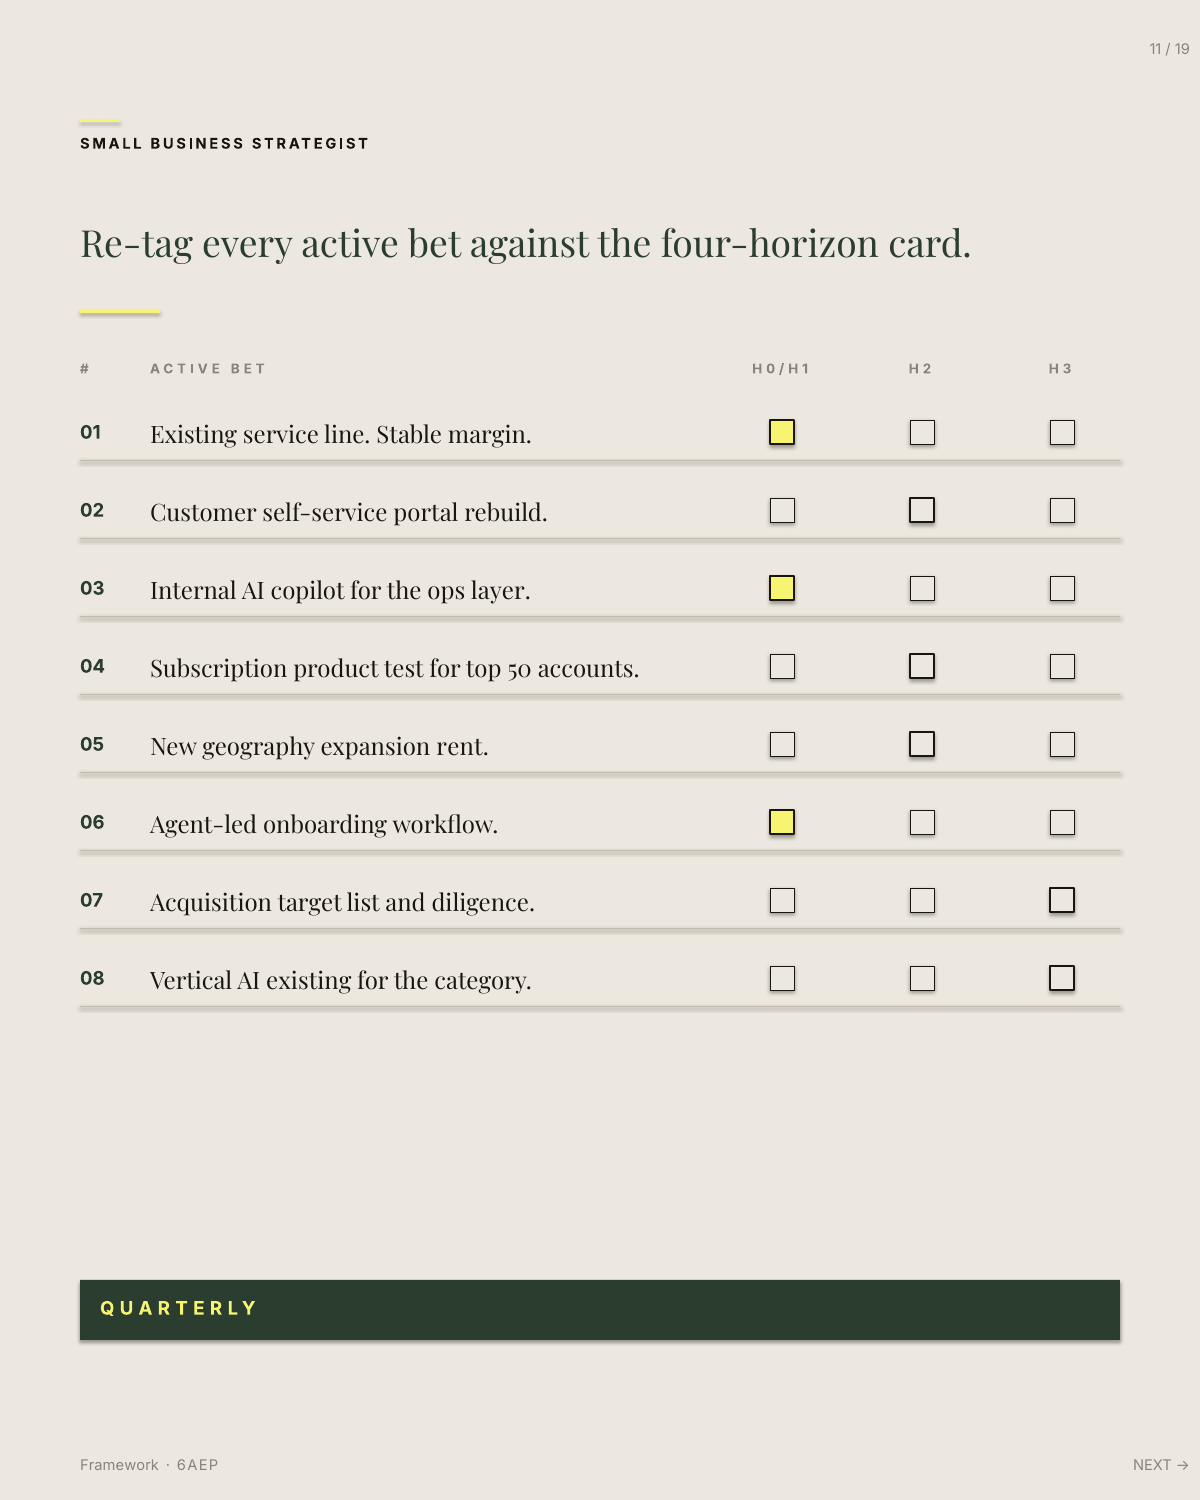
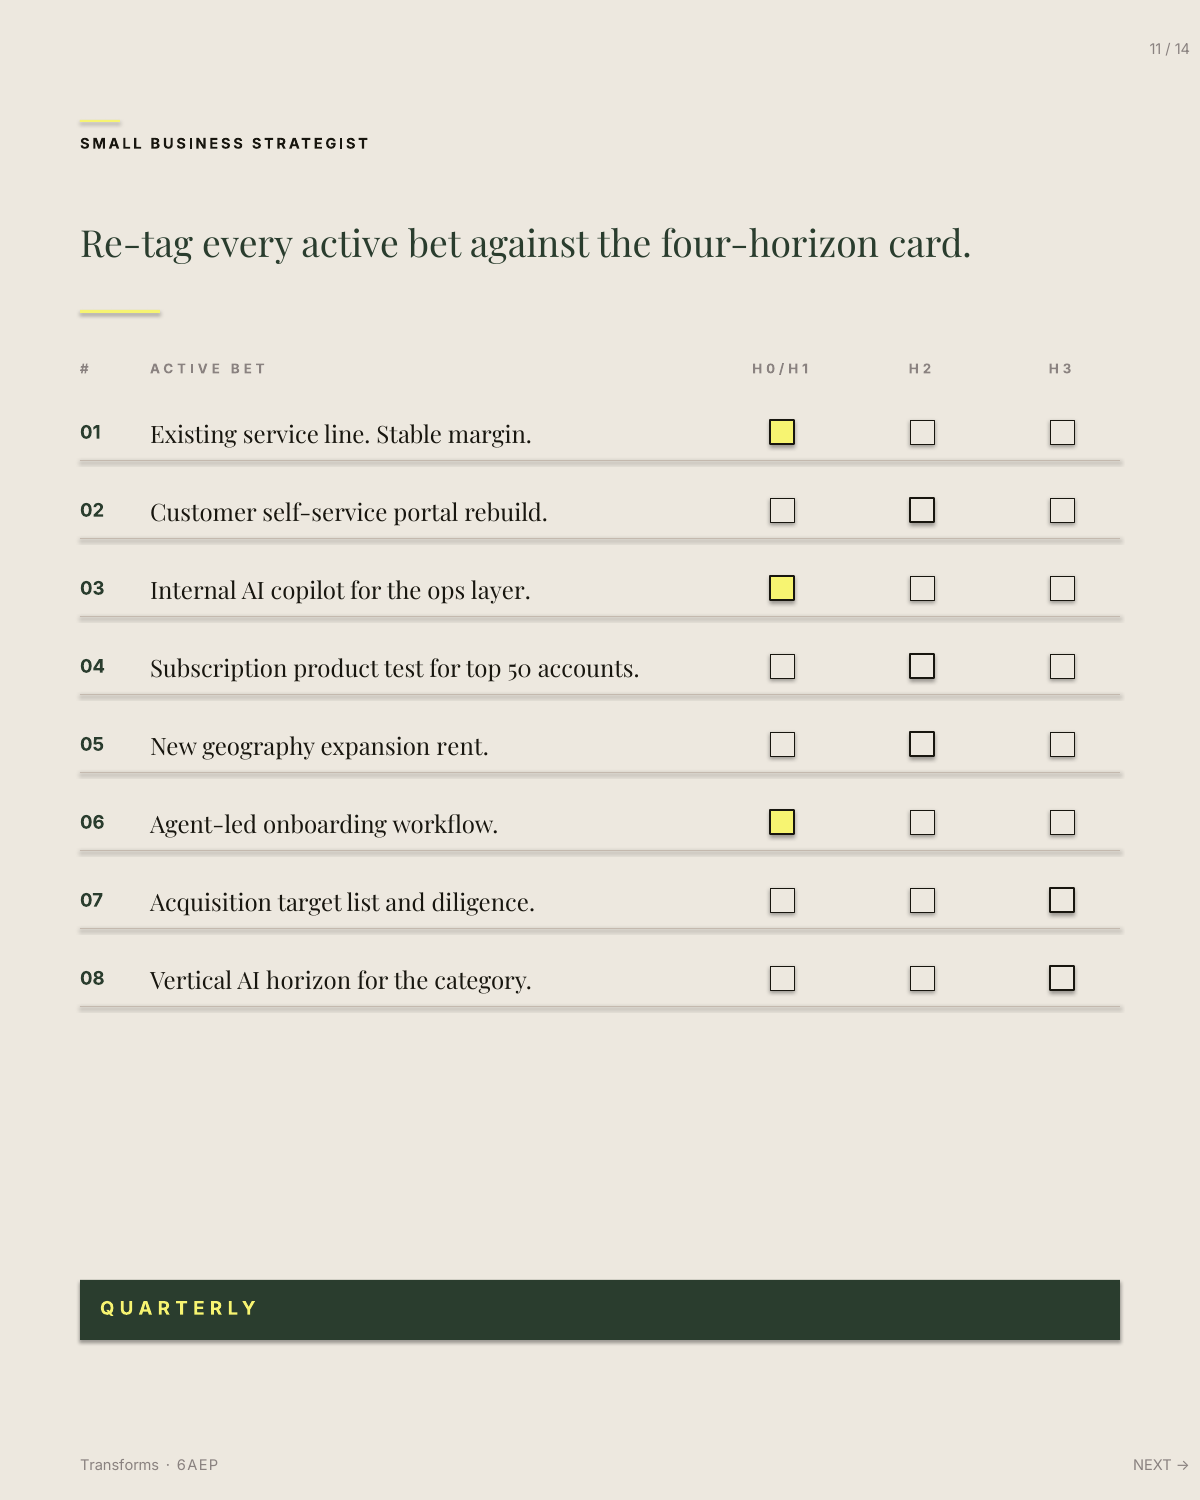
19: 19 -> 14
AI existing: existing -> horizon
Framework: Framework -> Transforms
